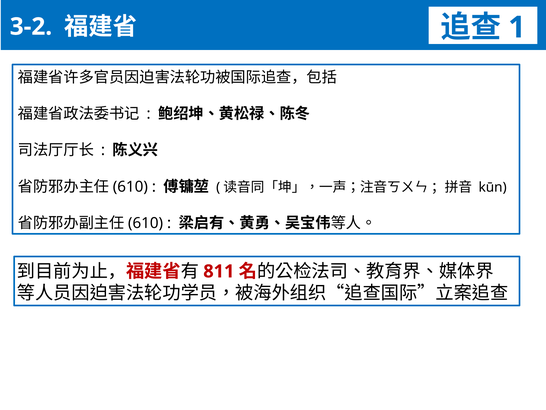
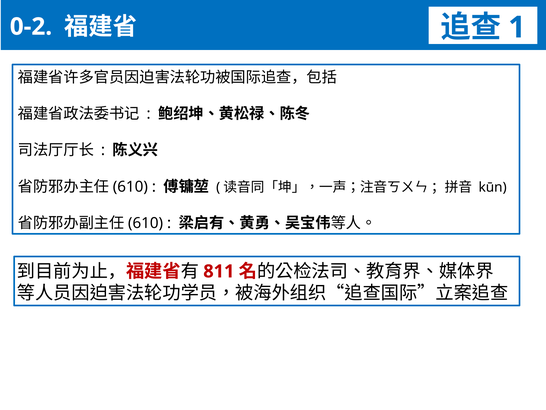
3-2: 3-2 -> 0-2
